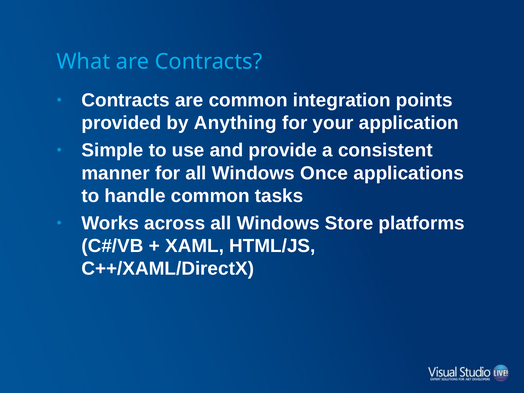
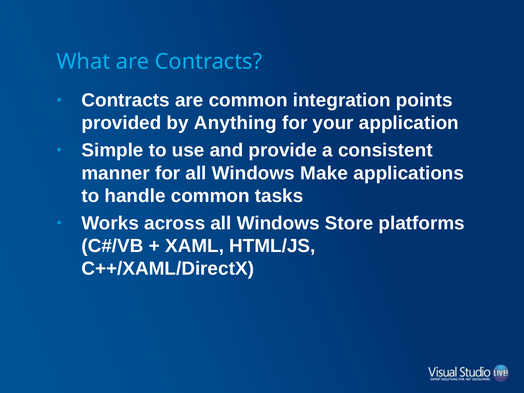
Once: Once -> Make
